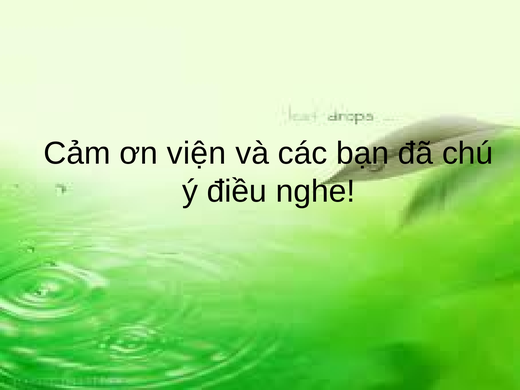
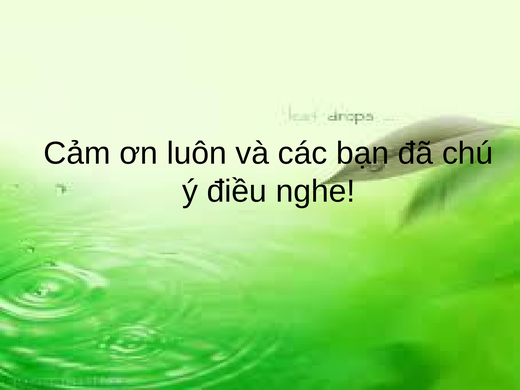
viện: viện -> luôn
